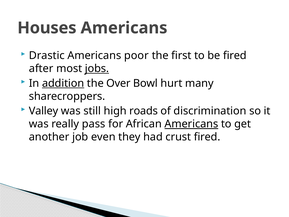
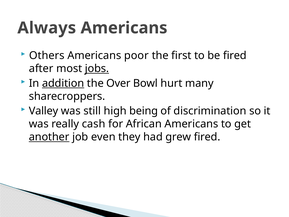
Houses: Houses -> Always
Drastic: Drastic -> Others
roads: roads -> being
pass: pass -> cash
Americans at (191, 124) underline: present -> none
another underline: none -> present
crust: crust -> grew
